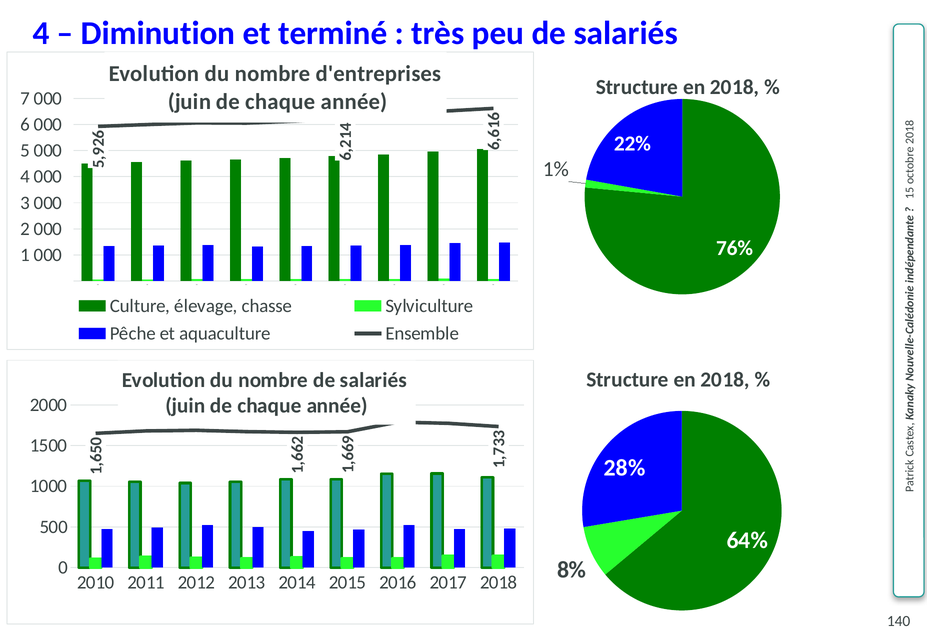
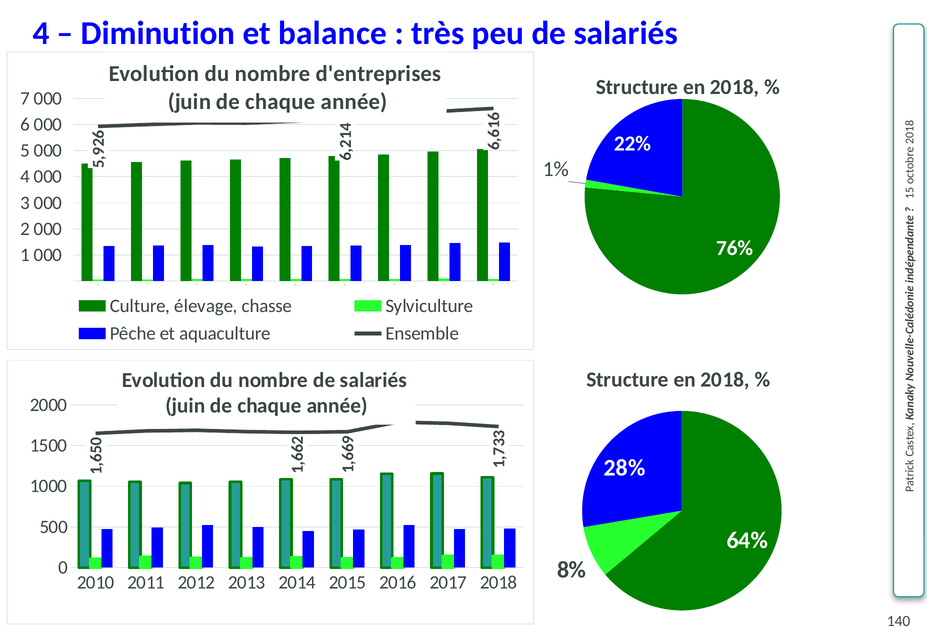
terminé: terminé -> balance
